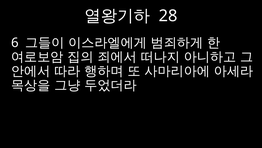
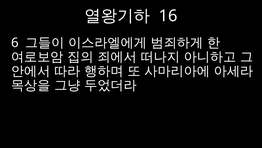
28: 28 -> 16
